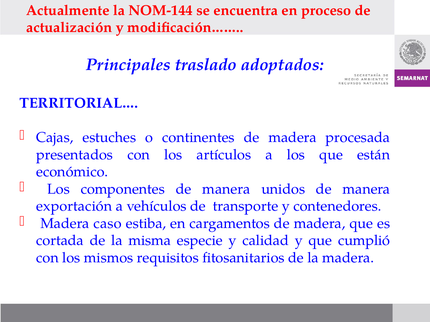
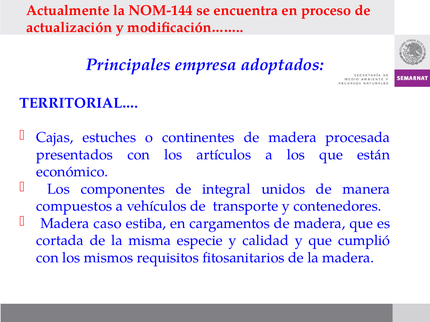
traslado: traslado -> empresa
componentes de manera: manera -> integral
exportación: exportación -> compuestos
